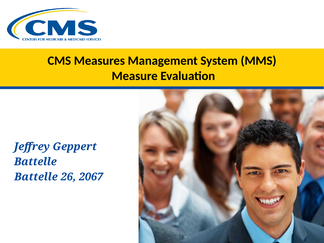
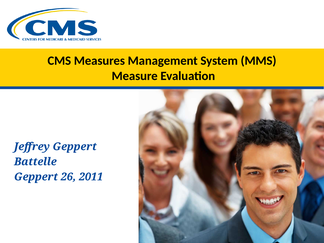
Battelle at (36, 177): Battelle -> Geppert
2067: 2067 -> 2011
